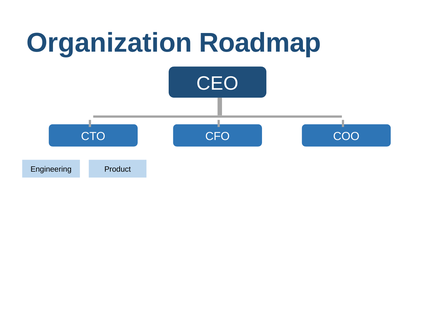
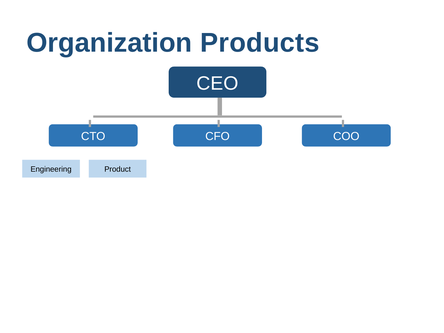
Roadmap: Roadmap -> Products
